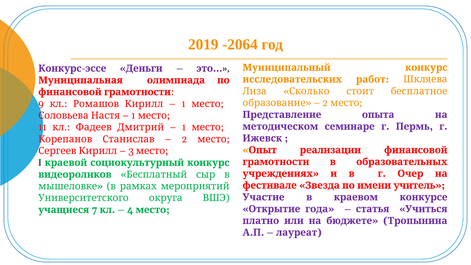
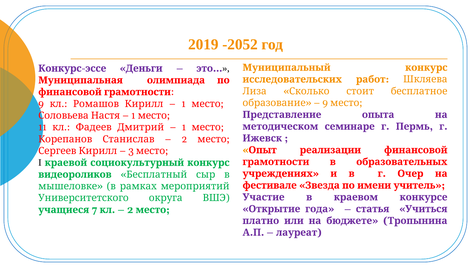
-2064: -2064 -> -2052
2 at (325, 103): 2 -> 9
4 at (130, 210): 4 -> 2
